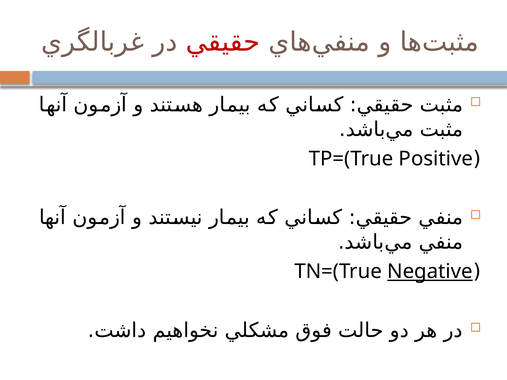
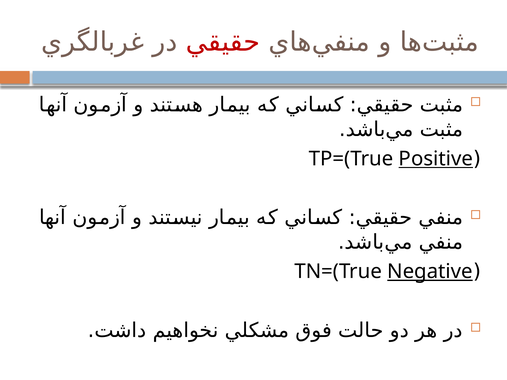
Positive underline: none -> present
